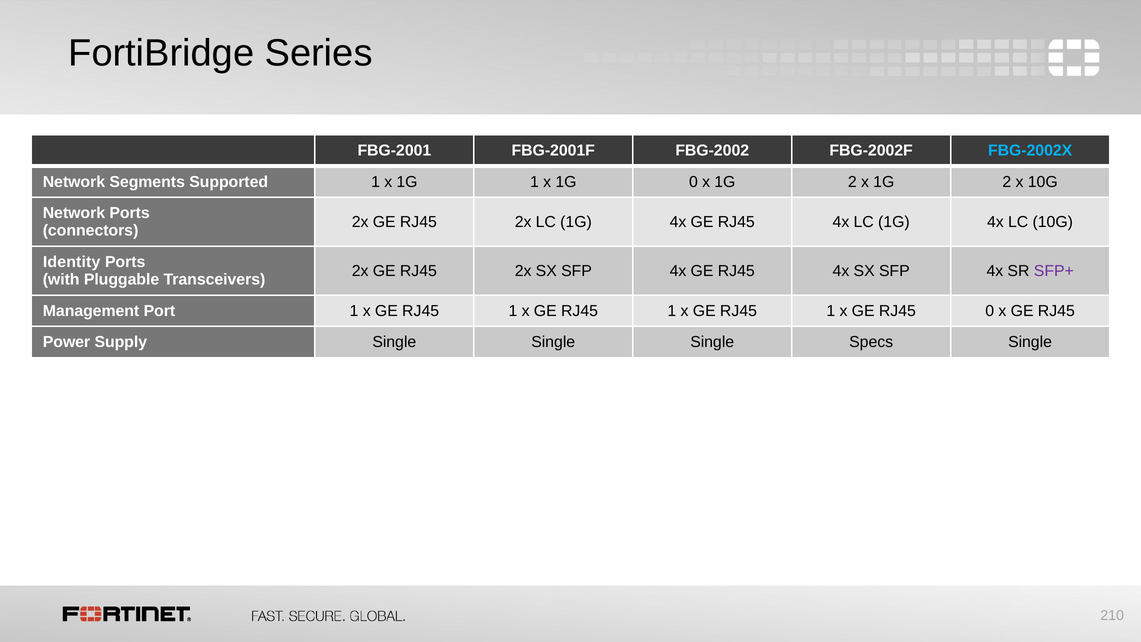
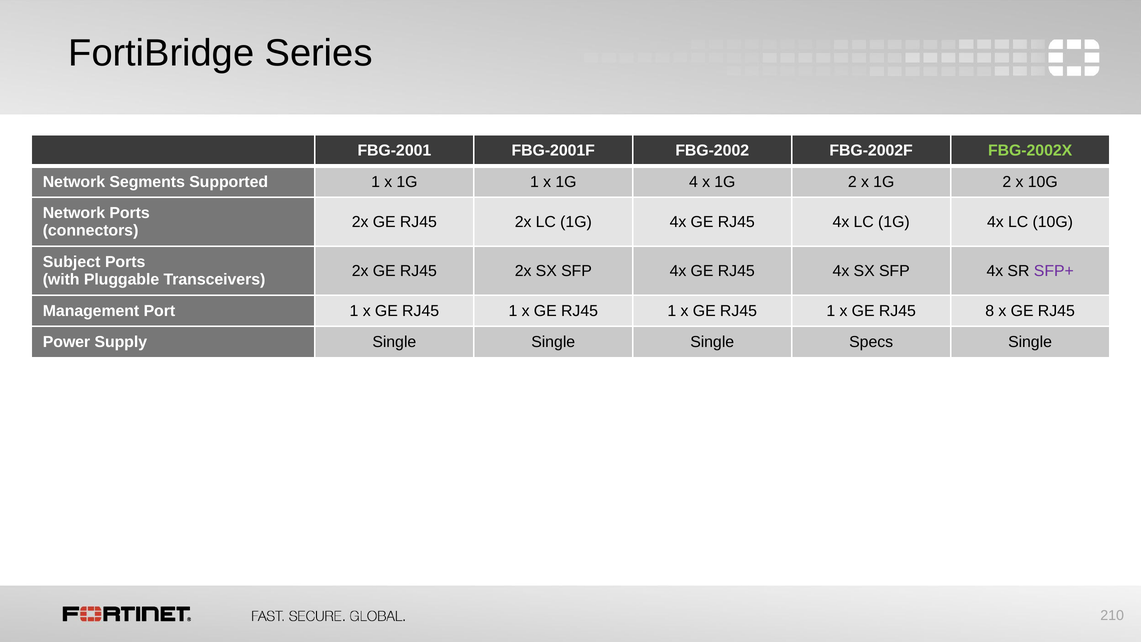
FBG-2002X colour: light blue -> light green
1G 0: 0 -> 4
Identity: Identity -> Subject
RJ45 0: 0 -> 8
